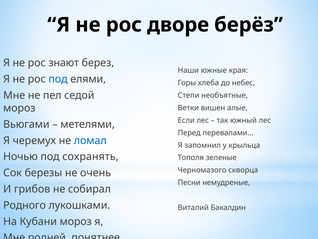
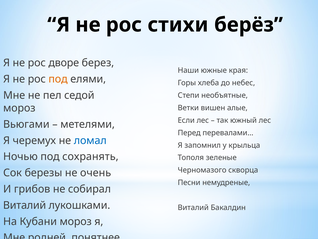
дворе: дворе -> стихи
знают: знают -> дворе
под at (58, 79) colour: blue -> orange
Родного at (25, 205): Родного -> Виталий
